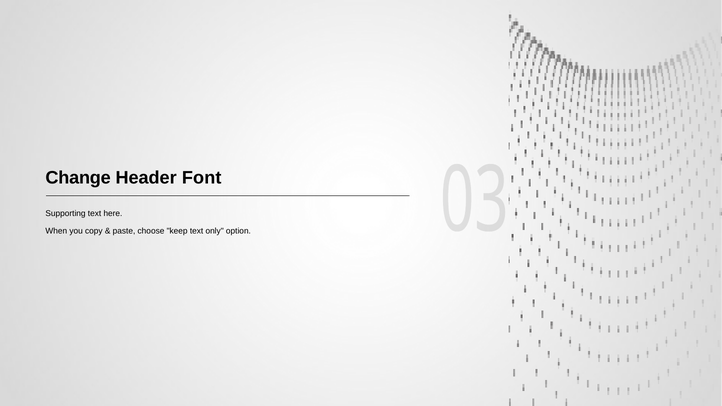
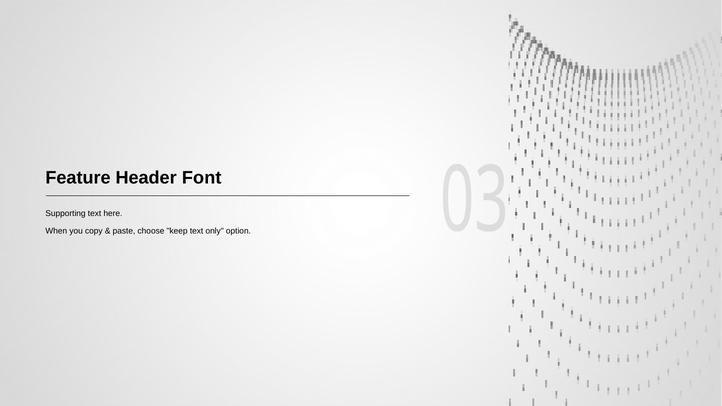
Change: Change -> Feature
